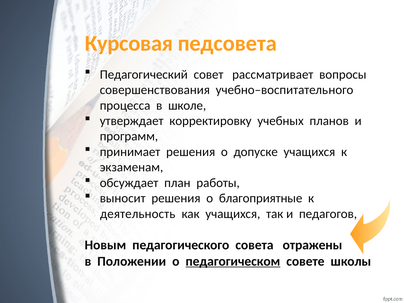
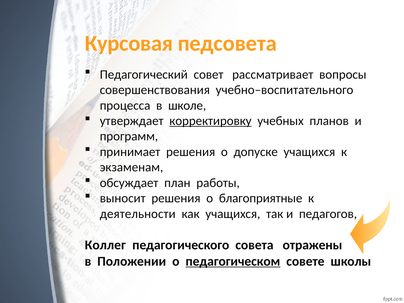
корректировку underline: none -> present
деятельность: деятельность -> деятельности
Новым: Новым -> Коллег
